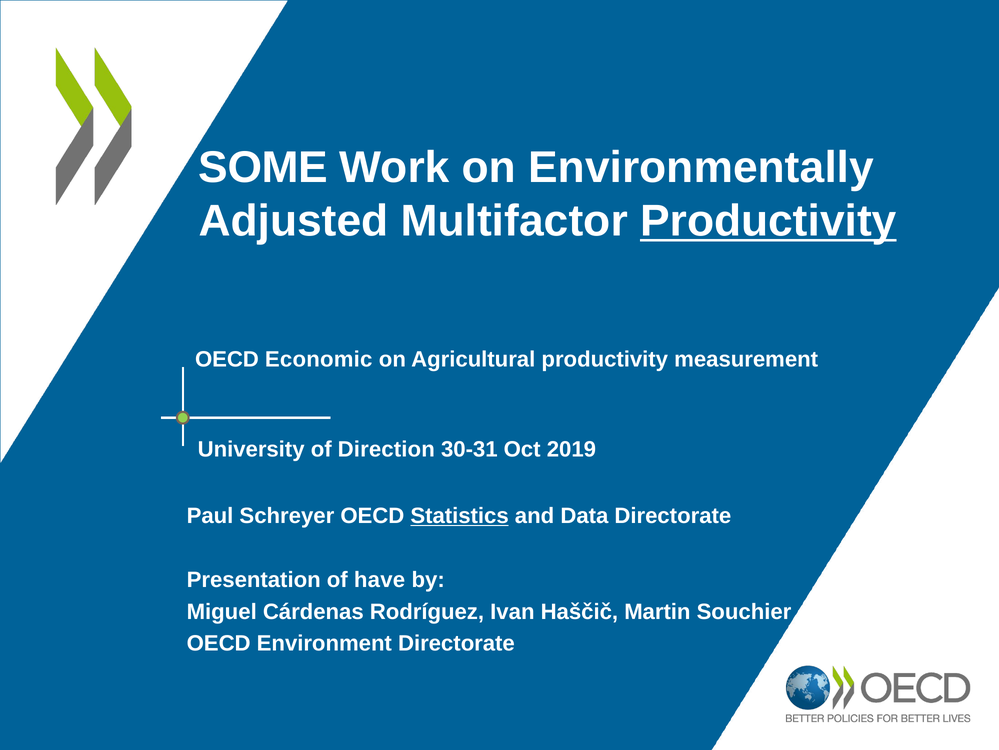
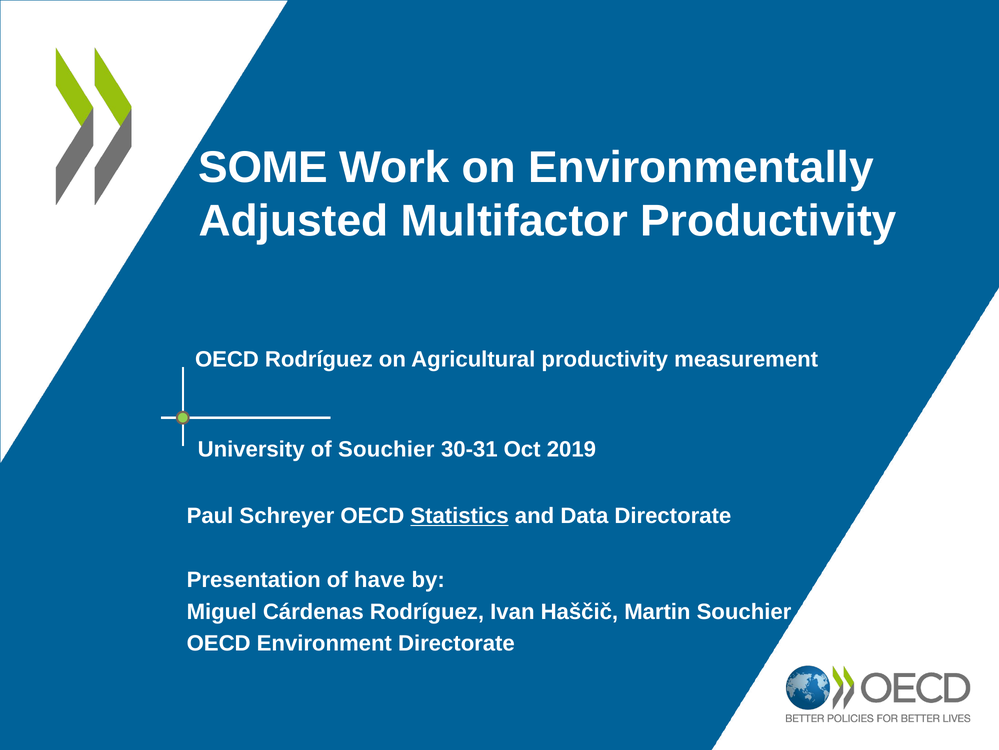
Productivity at (768, 221) underline: present -> none
OECD Economic: Economic -> Rodríguez
of Direction: Direction -> Souchier
